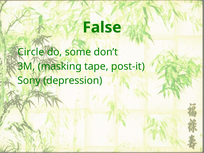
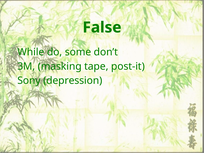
Circle: Circle -> While
